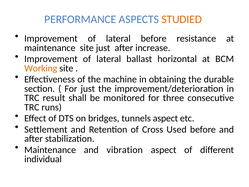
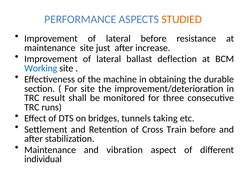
horizontal: horizontal -> deflection
Working colour: orange -> blue
For just: just -> site
tunnels aspect: aspect -> taking
Used: Used -> Train
